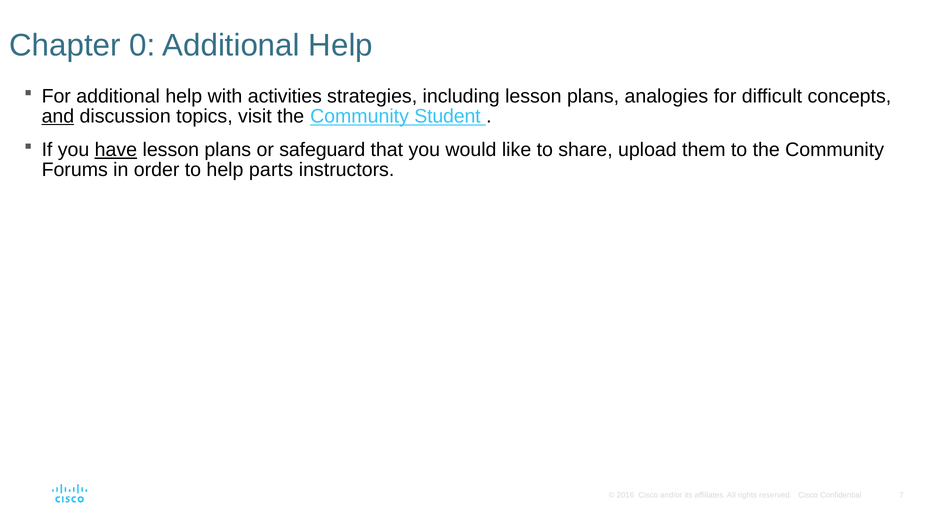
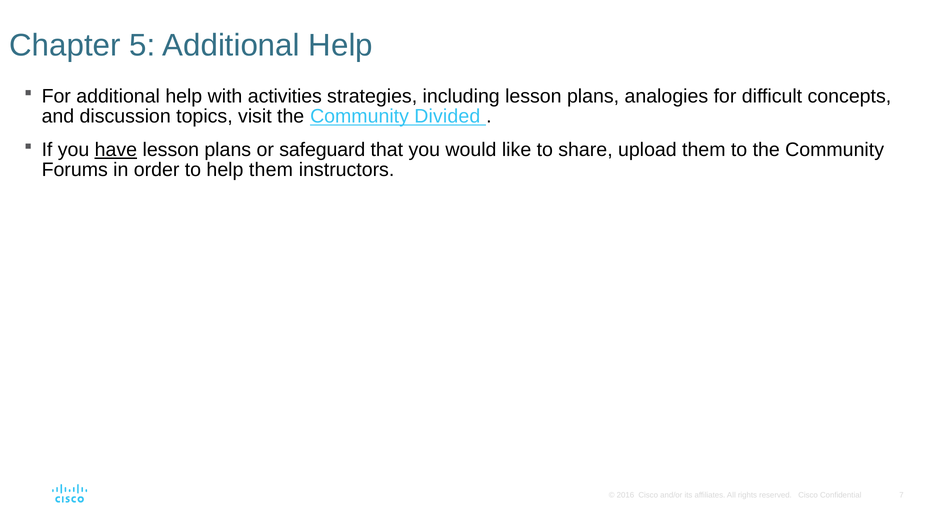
0: 0 -> 5
and underline: present -> none
Student: Student -> Divided
help parts: parts -> them
